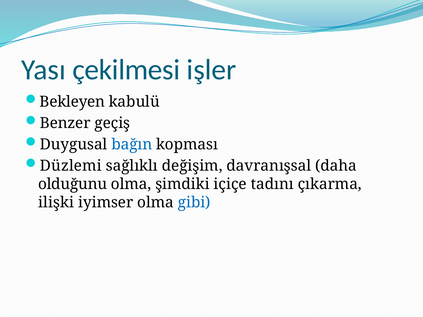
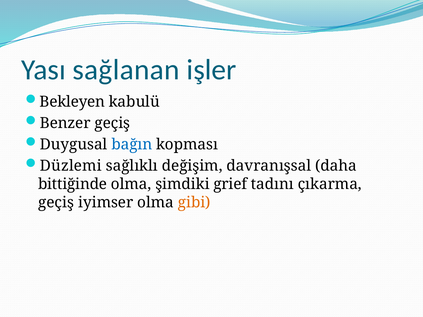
çekilmesi: çekilmesi -> sağlanan
olduğunu: olduğunu -> bittiğinde
içiçe: içiçe -> grief
ilişki at (56, 203): ilişki -> geçiş
gibi colour: blue -> orange
